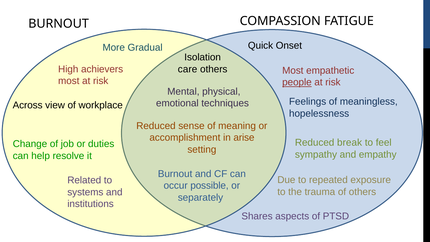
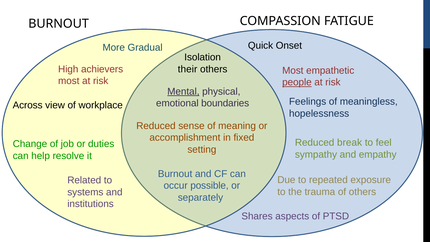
care: care -> their
Mental underline: none -> present
techniques: techniques -> boundaries
arise: arise -> fixed
